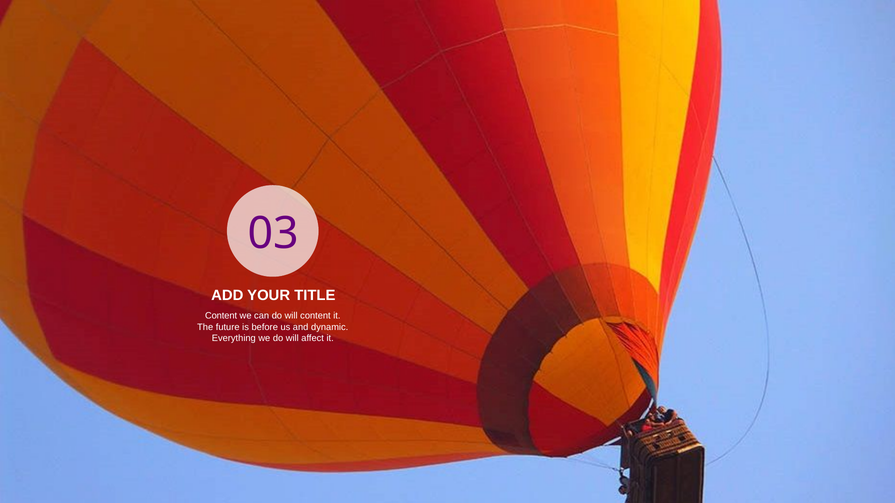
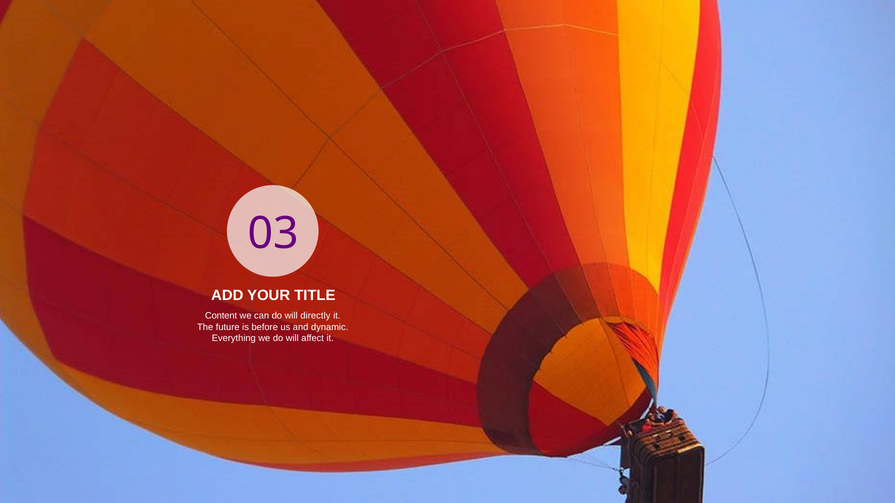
will content: content -> directly
